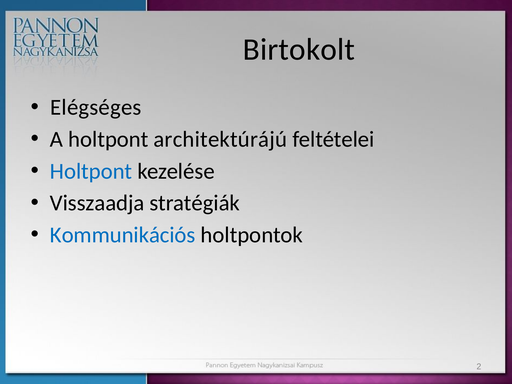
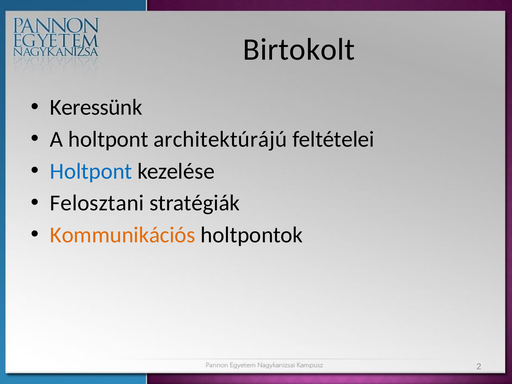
Elégséges: Elégséges -> Keressünk
Visszaadja: Visszaadja -> Felosztani
Kommunikációs colour: blue -> orange
